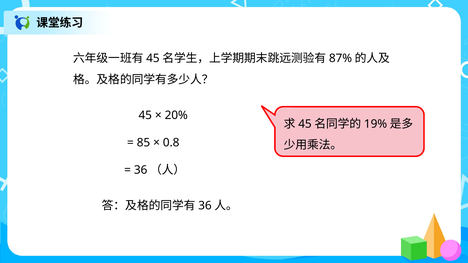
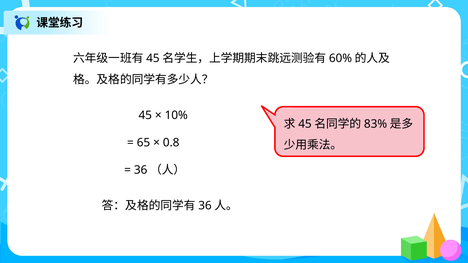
87%: 87% -> 60%
20%: 20% -> 10%
19%: 19% -> 83%
85: 85 -> 65
